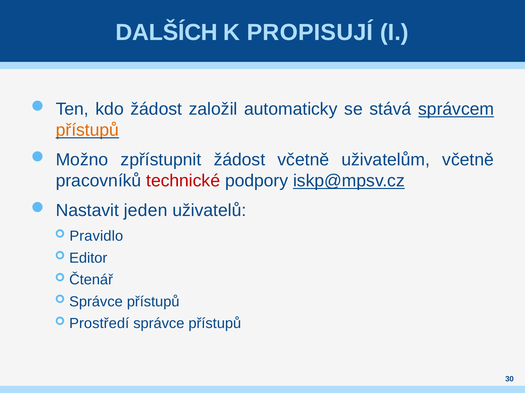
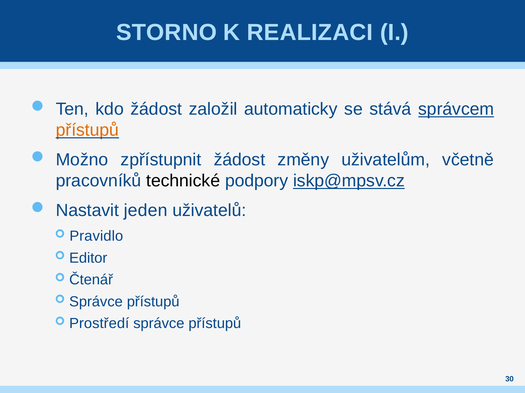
DALŠÍCH: DALŠÍCH -> STORNO
PROPISUJÍ: PROPISUJÍ -> REALIZACI
žádost včetně: včetně -> změny
technické colour: red -> black
